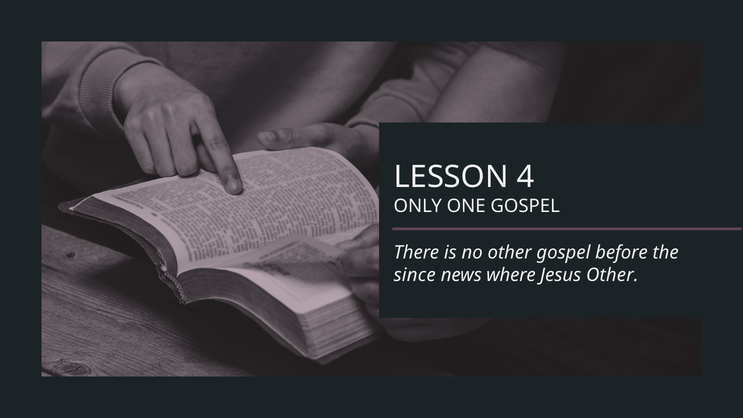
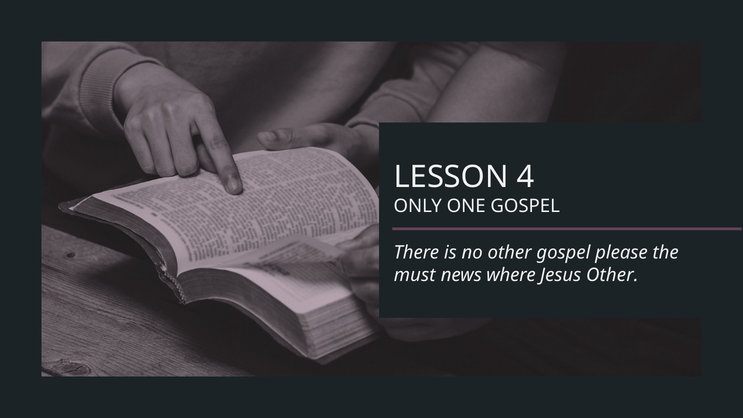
before: before -> please
since: since -> must
